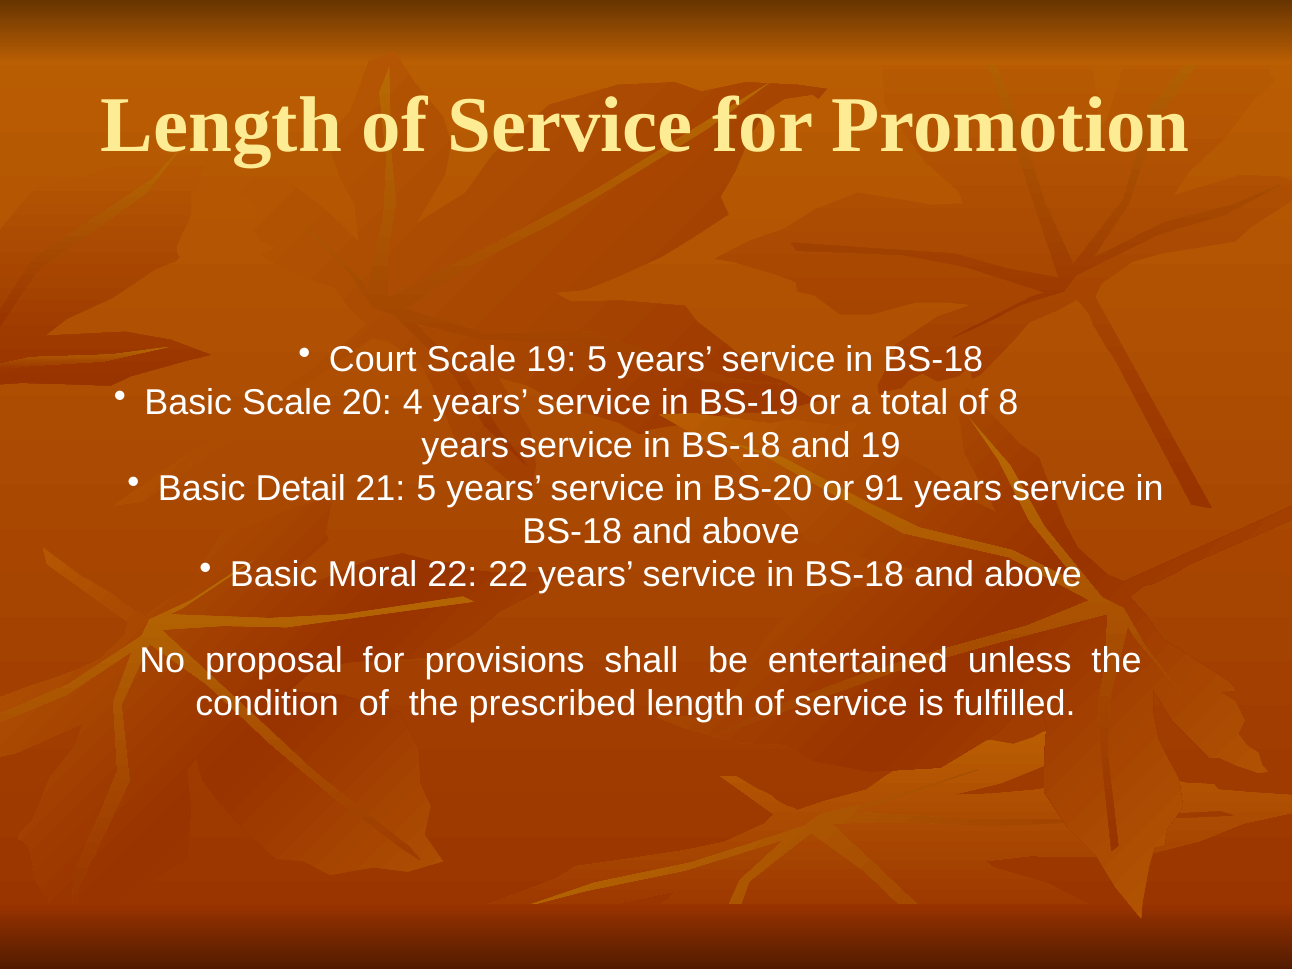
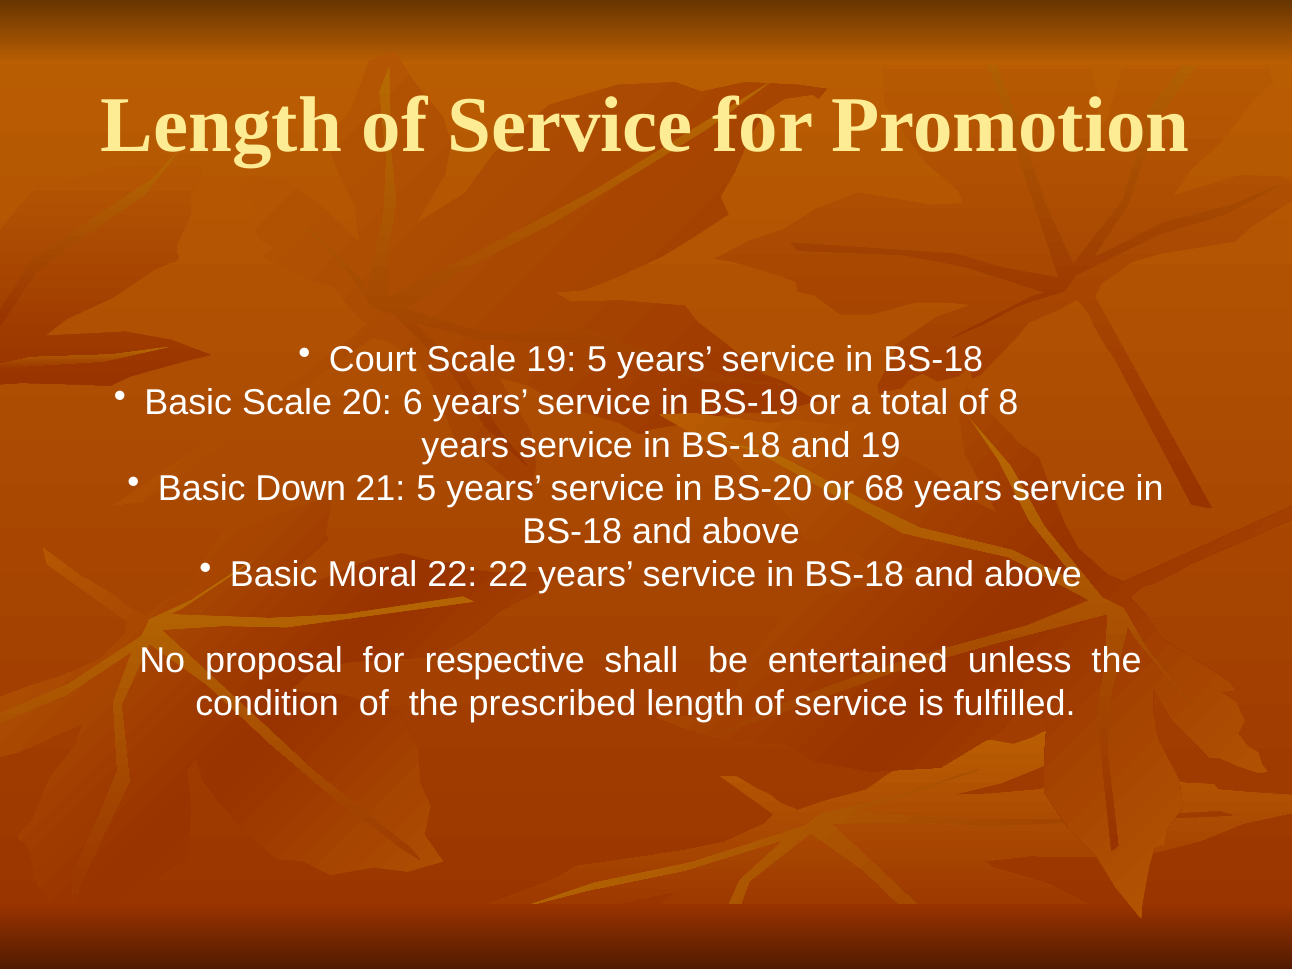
4: 4 -> 6
Detail: Detail -> Down
91: 91 -> 68
provisions: provisions -> respective
